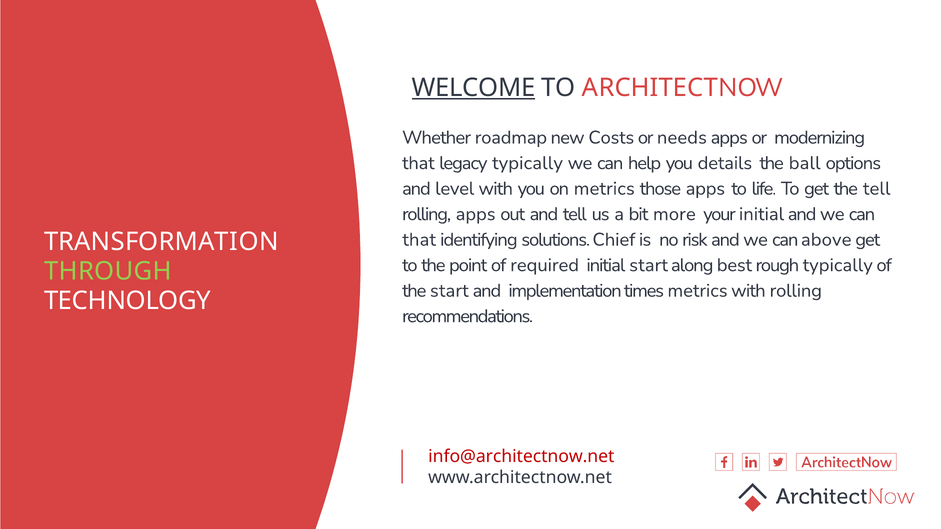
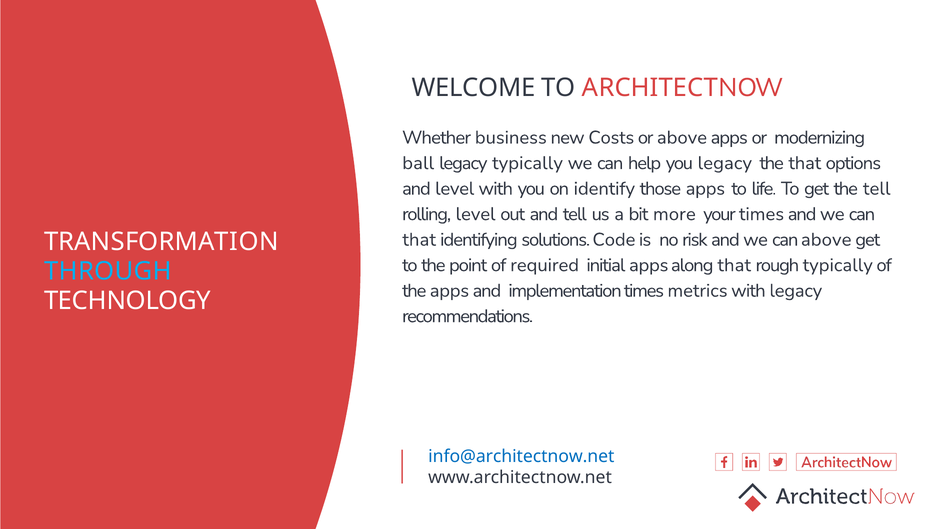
WELCOME underline: present -> none
roadmap: roadmap -> business
or needs: needs -> above
that at (418, 163): that -> ball
you details: details -> legacy
the ball: ball -> that
on metrics: metrics -> identify
rolling apps: apps -> level
your initial: initial -> times
Chief: Chief -> Code
initial start: start -> apps
along best: best -> that
THROUGH colour: light green -> light blue
the start: start -> apps
with rolling: rolling -> legacy
info@architectnow.net colour: red -> blue
